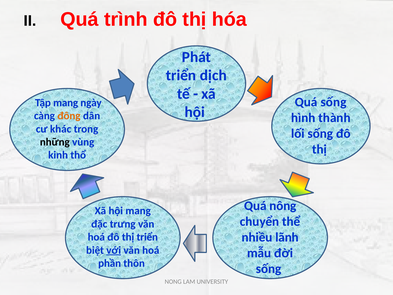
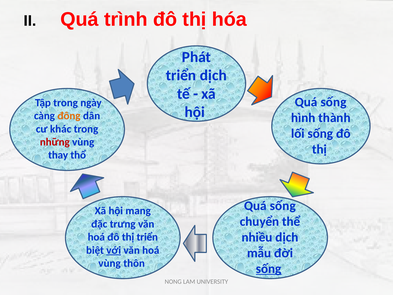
Tập mang: mang -> trong
những colour: black -> red
kinh: kinh -> thay
nông at (283, 206): nông -> sống
nhiều lãnh: lãnh -> dịch
phần at (110, 263): phần -> vùng
sống at (269, 268) underline: none -> present
